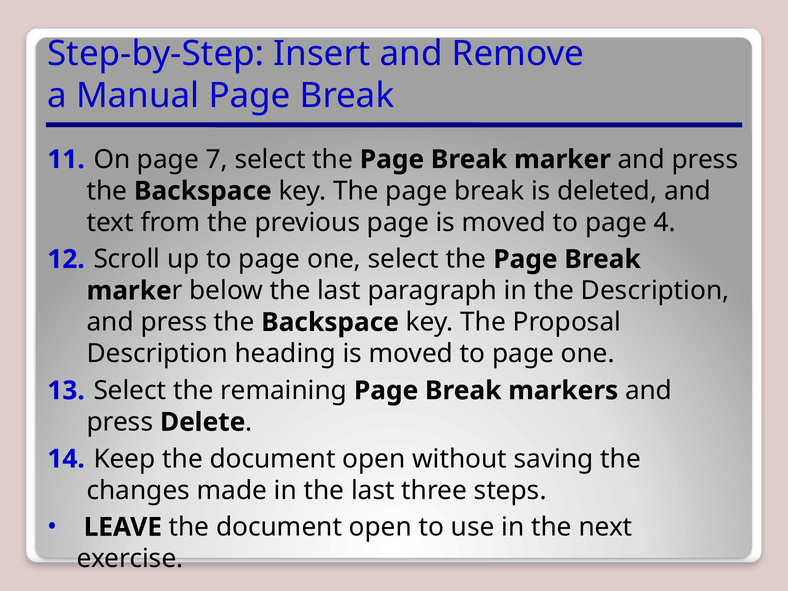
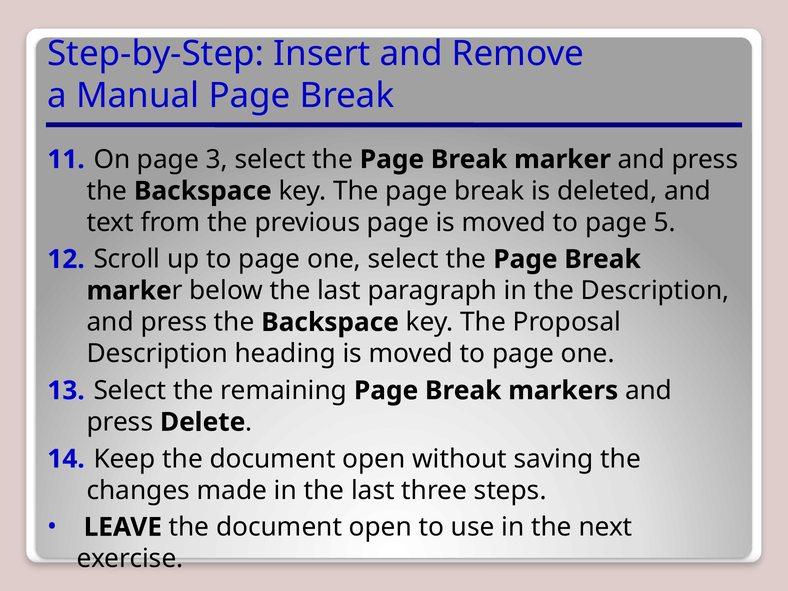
7: 7 -> 3
4: 4 -> 5
